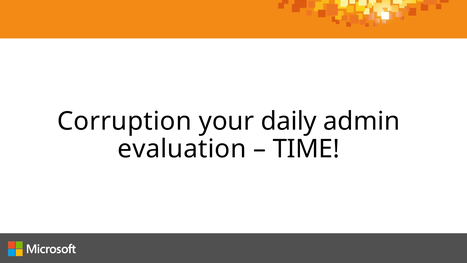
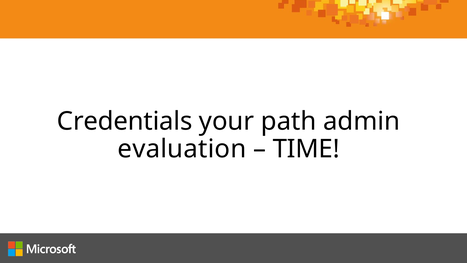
Corruption: Corruption -> Credentials
daily: daily -> path
